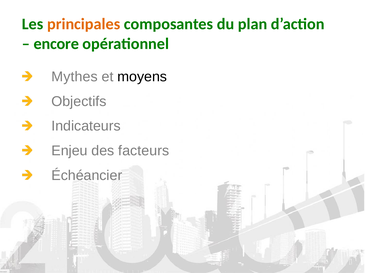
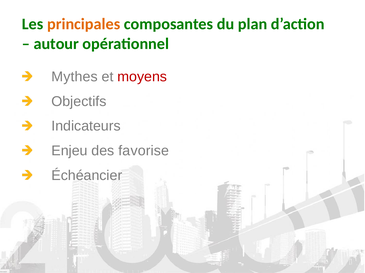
encore: encore -> autour
moyens colour: black -> red
facteurs: facteurs -> favorise
